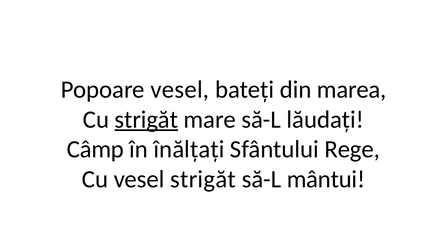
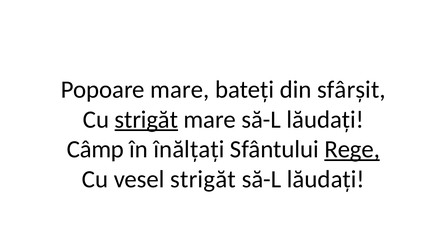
Popoare vesel: vesel -> mare
marea: marea -> sfârșit
Rege underline: none -> present
mântui at (326, 179): mântui -> lăudați
